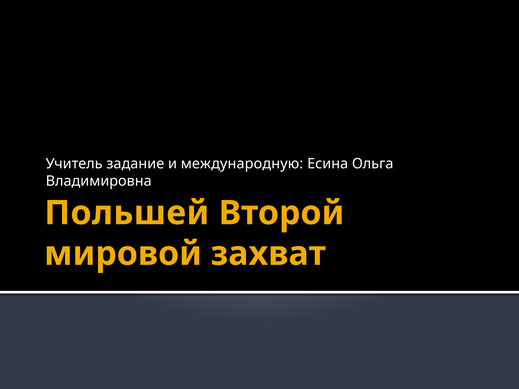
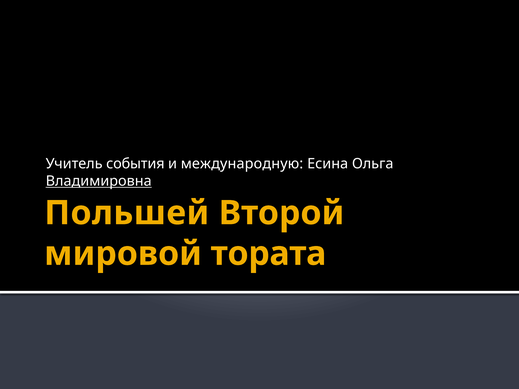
задание: задание -> события
Владимировна underline: none -> present
захват: захват -> тората
